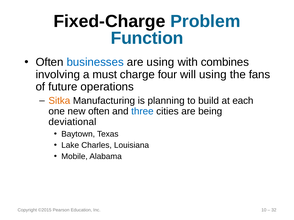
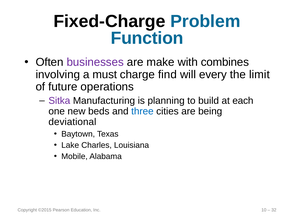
businesses colour: blue -> purple
are using: using -> make
four: four -> find
will using: using -> every
fans: fans -> limit
Sitka colour: orange -> purple
new often: often -> beds
